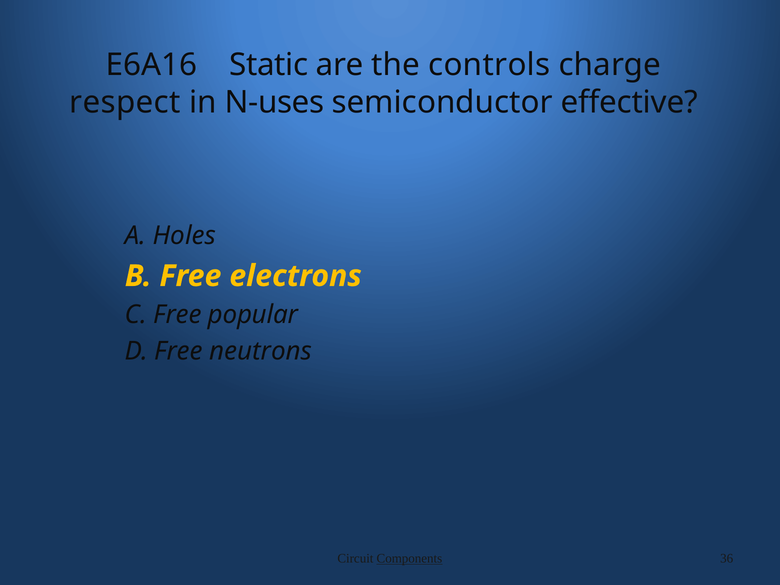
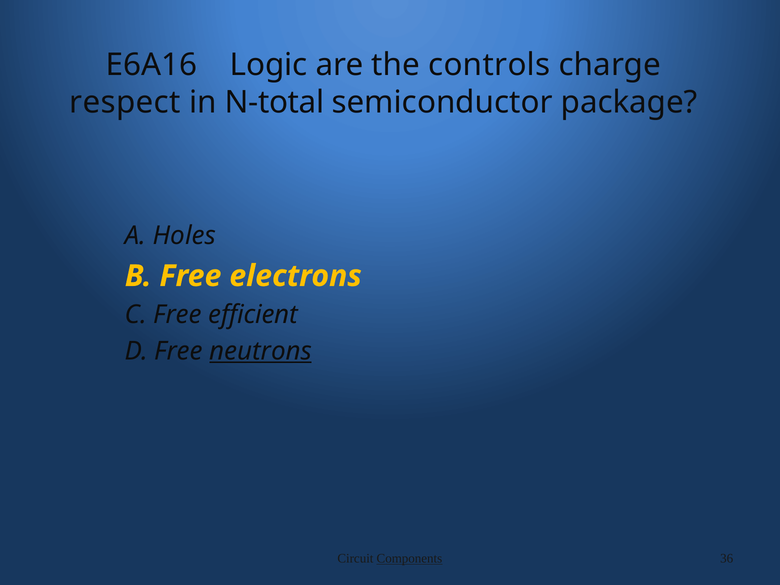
Static: Static -> Logic
N-uses: N-uses -> N-total
effective: effective -> package
popular: popular -> efficient
neutrons underline: none -> present
